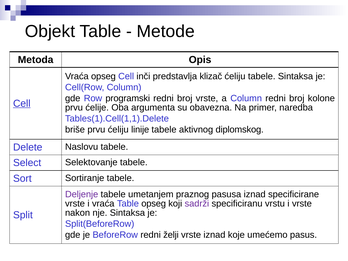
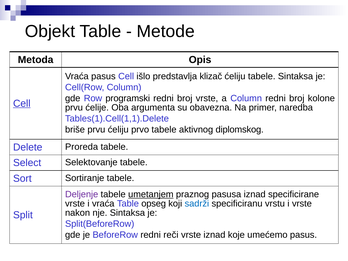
Vraća opseg: opseg -> pasus
inči: inči -> išlo
linije: linije -> prvo
Naslovu: Naslovu -> Proreda
umetanjem underline: none -> present
sadrži colour: purple -> blue
želji: želji -> reči
